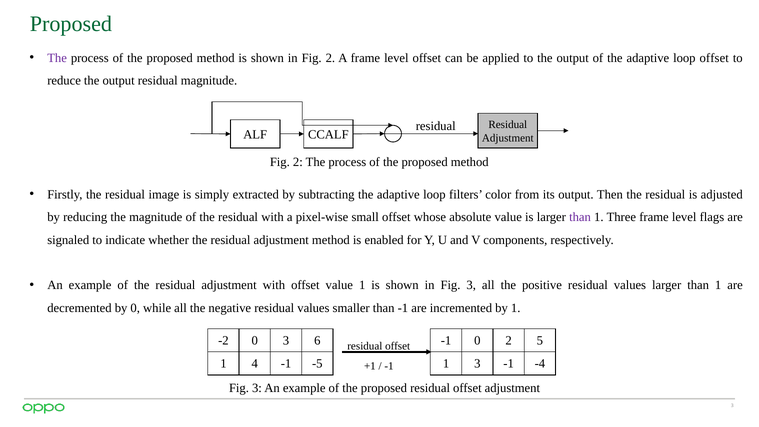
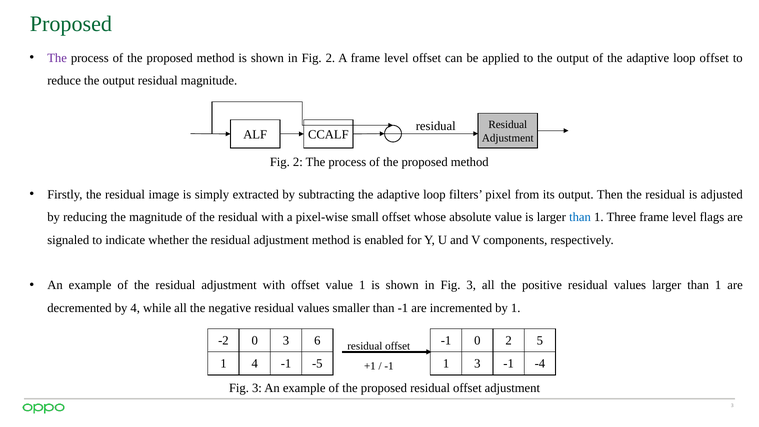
color: color -> pixel
than at (580, 217) colour: purple -> blue
by 0: 0 -> 4
